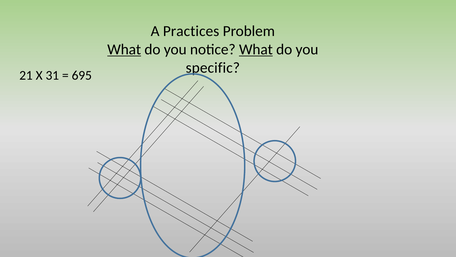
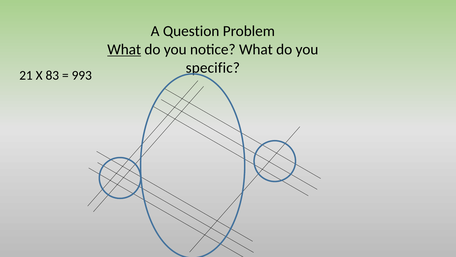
Practices: Practices -> Question
What at (256, 49) underline: present -> none
31: 31 -> 83
695: 695 -> 993
